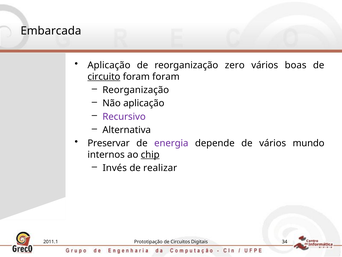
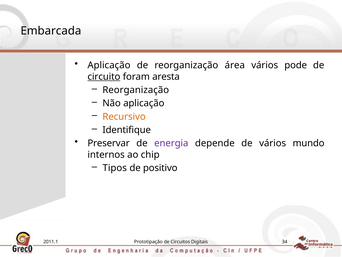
zero: zero -> área
boas: boas -> pode
foram foram: foram -> aresta
Recursivo colour: purple -> orange
Alternativa: Alternativa -> Identifique
chip underline: present -> none
Invés: Invés -> Tipos
realizar: realizar -> positivo
